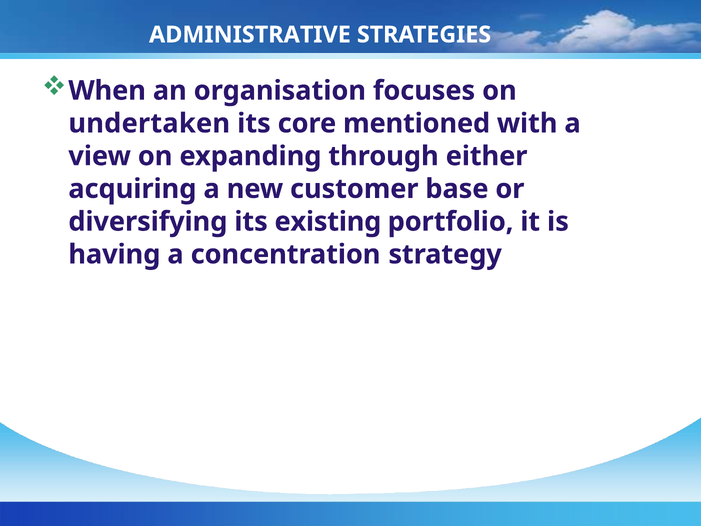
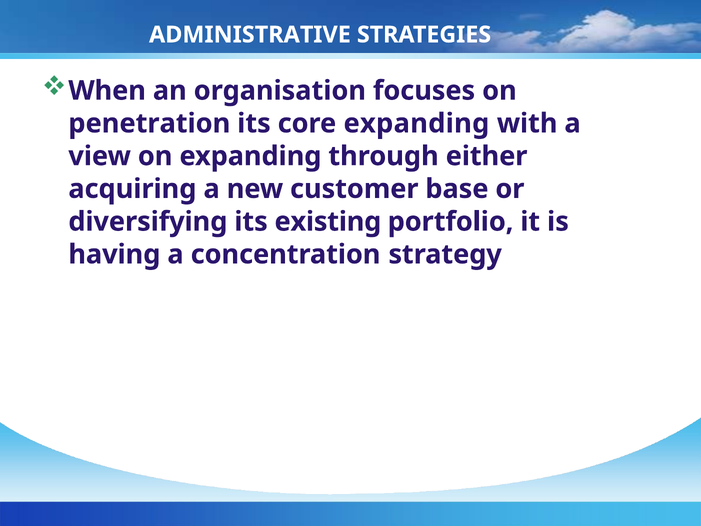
undertaken: undertaken -> penetration
core mentioned: mentioned -> expanding
